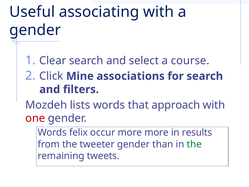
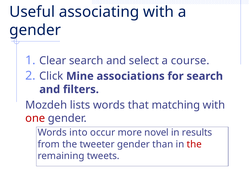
approach: approach -> matching
felix: felix -> into
more more: more -> novel
the at (194, 144) colour: green -> red
